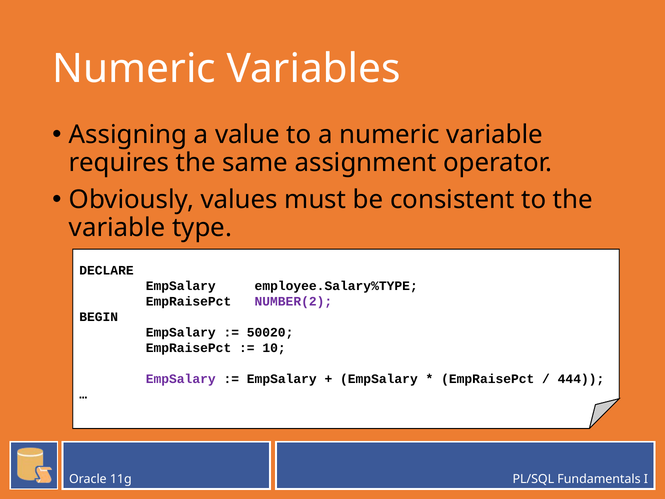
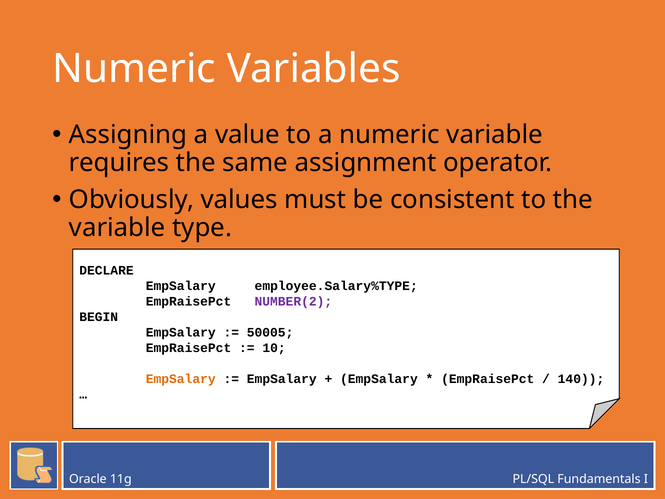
50020: 50020 -> 50005
EmpSalary at (181, 379) colour: purple -> orange
444: 444 -> 140
